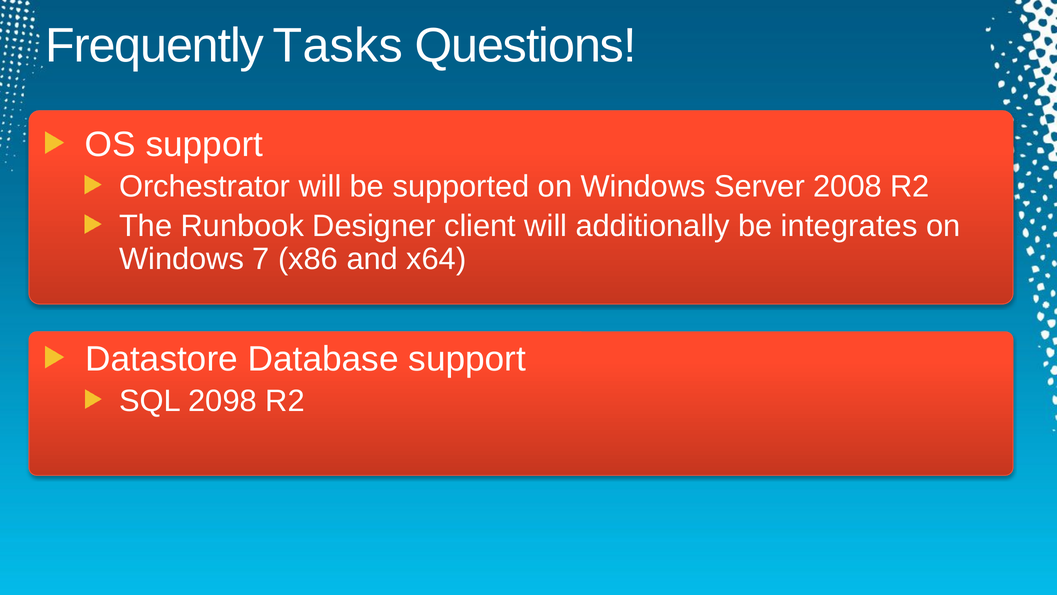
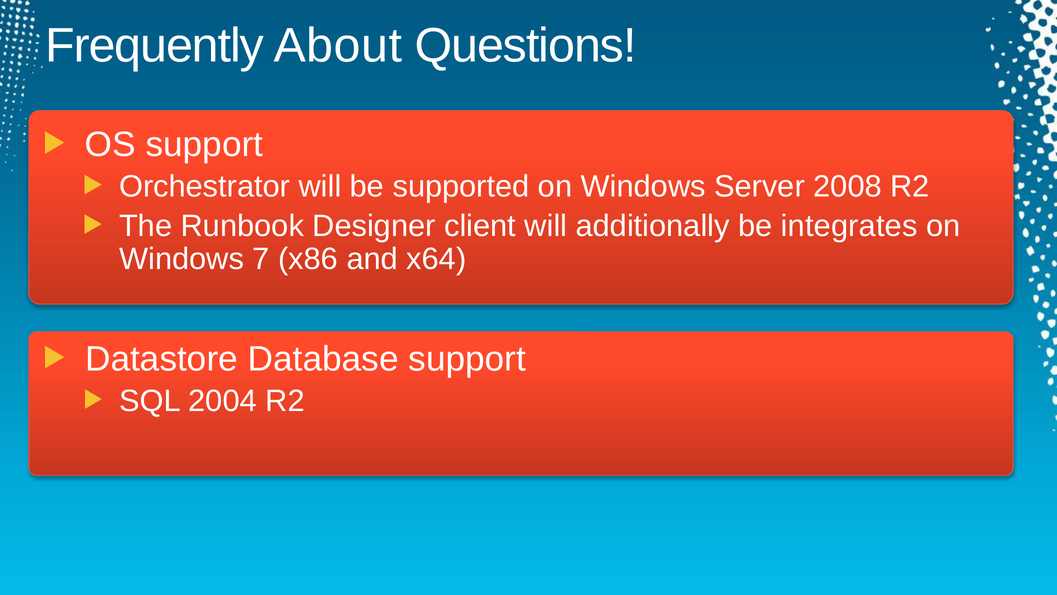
Tasks: Tasks -> About
2098: 2098 -> 2004
